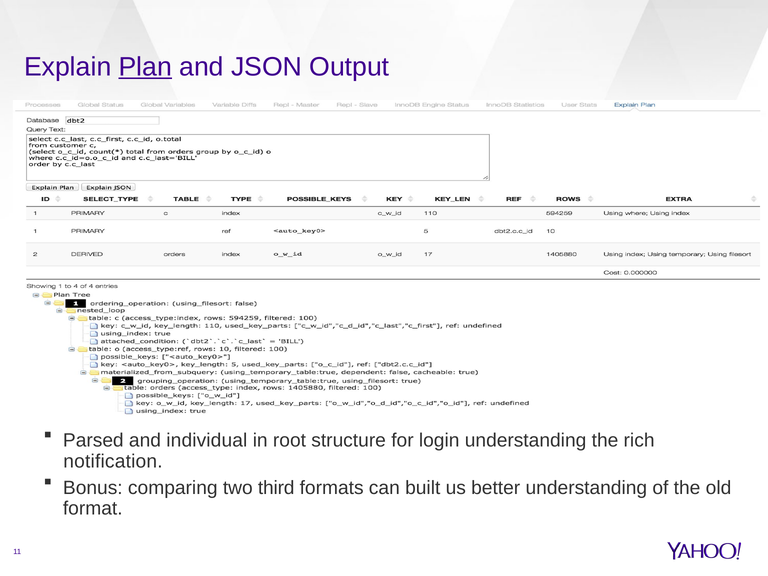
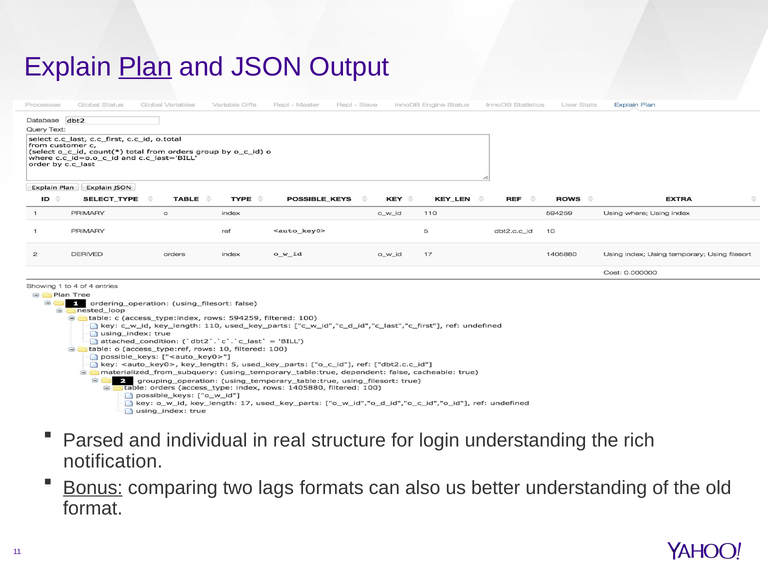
root: root -> real
Bonus underline: none -> present
third: third -> lags
built: built -> also
